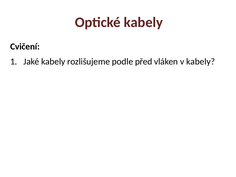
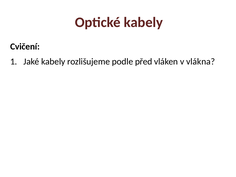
v kabely: kabely -> vlákna
